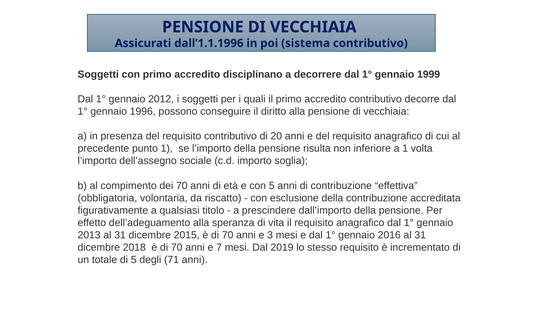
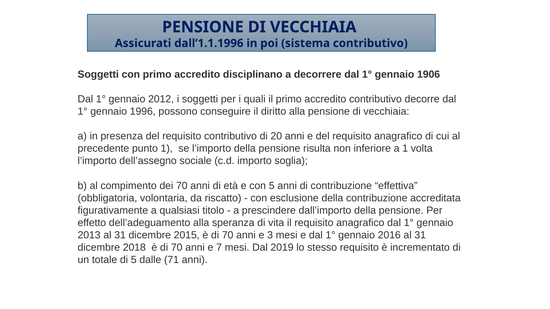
1999: 1999 -> 1906
degli: degli -> dalle
